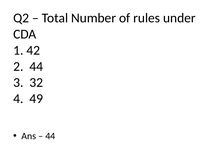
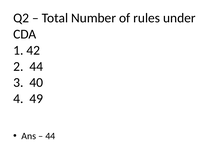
32: 32 -> 40
